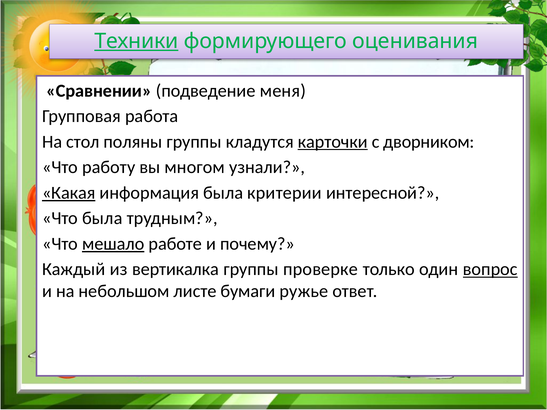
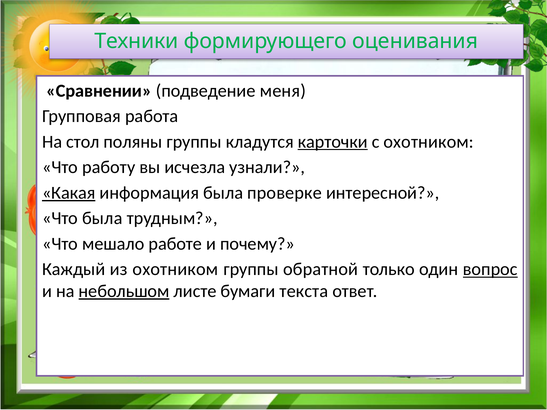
Техники underline: present -> none
с дворником: дворником -> охотником
многом: многом -> исчезла
критерии: критерии -> проверке
мешало underline: present -> none
из вертикалка: вертикалка -> охотником
проверке: проверке -> обратной
небольшом underline: none -> present
ружье: ружье -> текста
